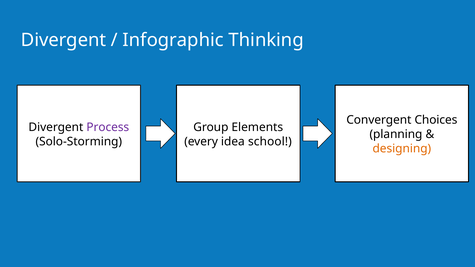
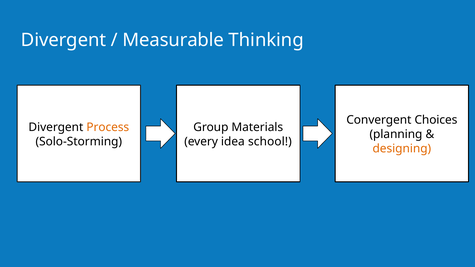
Infographic: Infographic -> Measurable
Process colour: purple -> orange
Elements: Elements -> Materials
